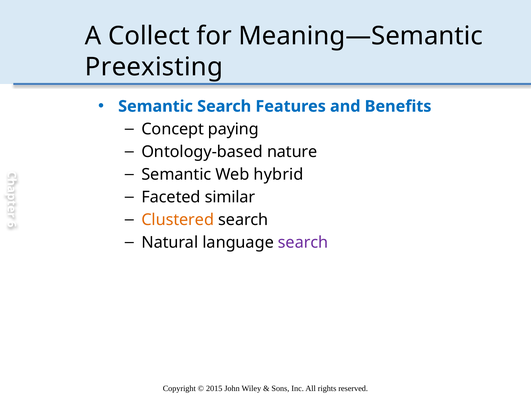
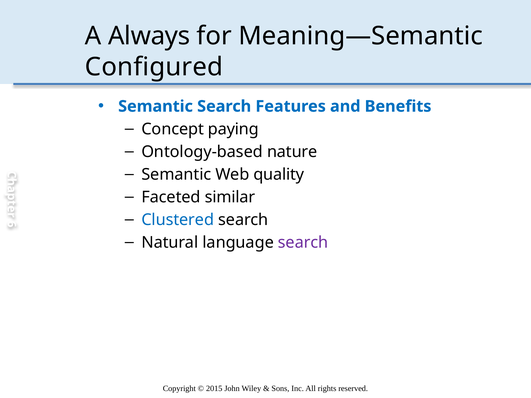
Collect: Collect -> Always
Preexisting: Preexisting -> Configured
hybrid: hybrid -> quality
Clustered colour: orange -> blue
